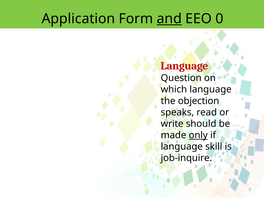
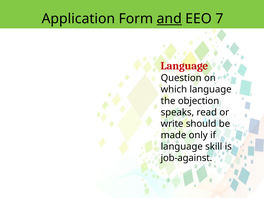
0: 0 -> 7
only underline: present -> none
job-inquire: job-inquire -> job-against
